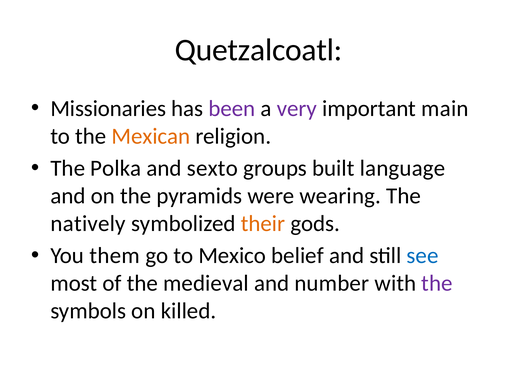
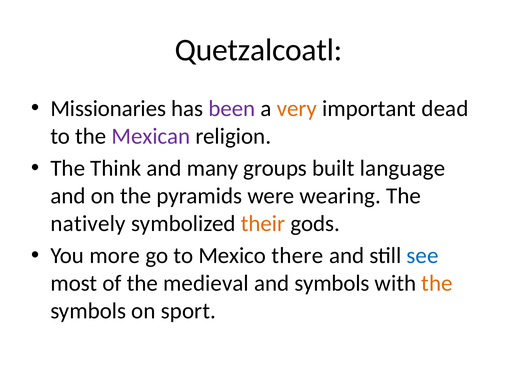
very colour: purple -> orange
main: main -> dead
Mexican colour: orange -> purple
Polka: Polka -> Think
sexto: sexto -> many
them: them -> more
belief: belief -> there
and number: number -> symbols
the at (437, 283) colour: purple -> orange
killed: killed -> sport
